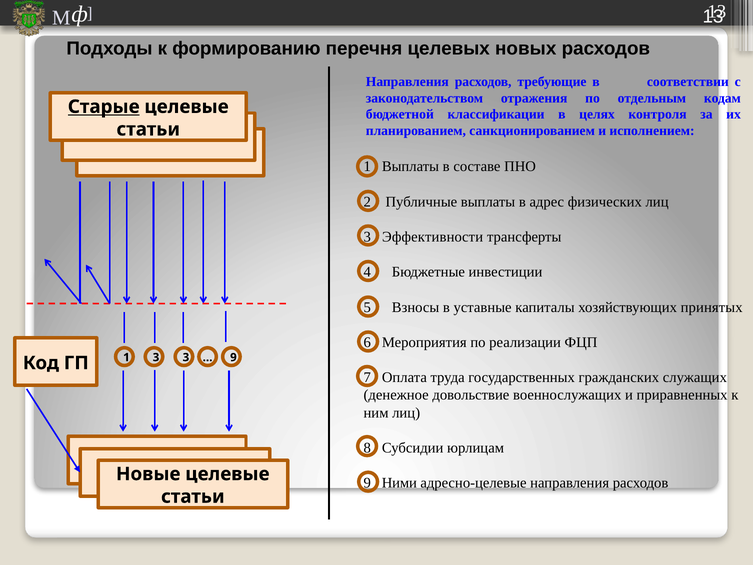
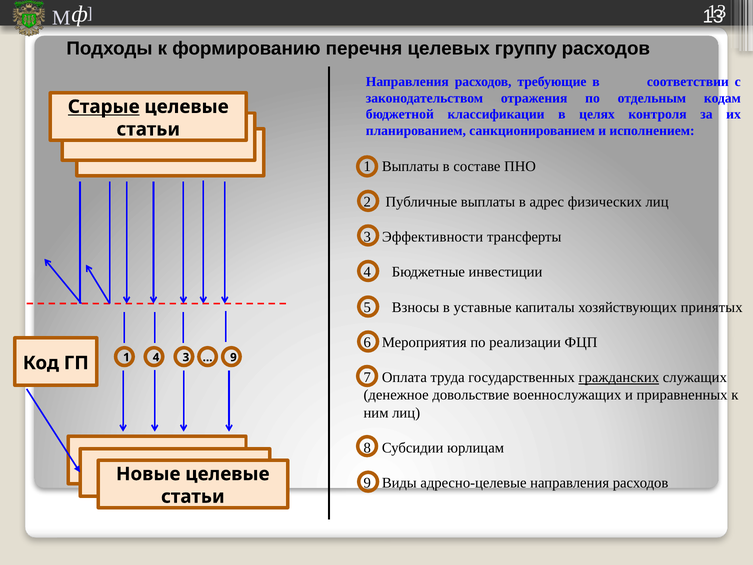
новых: новых -> группу
1 3: 3 -> 4
гражданских underline: none -> present
Ними: Ними -> Виды
